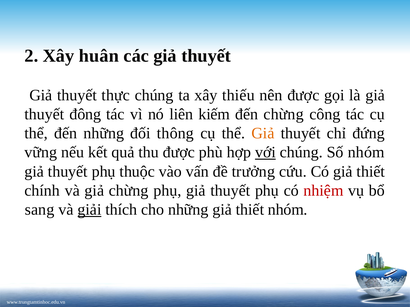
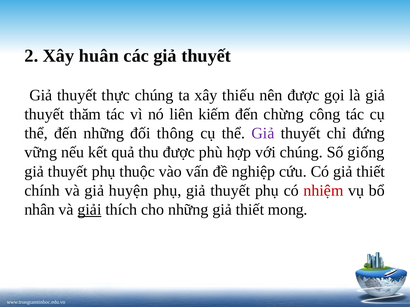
đông: đông -> thăm
Giả at (263, 134) colour: orange -> purple
với underline: present -> none
Số nhóm: nhóm -> giống
trưởng: trưởng -> nghiệp
giả chừng: chừng -> huyện
sang: sang -> nhân
thiết nhóm: nhóm -> mong
